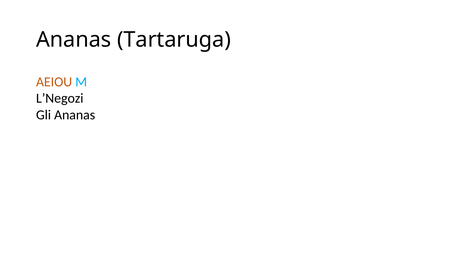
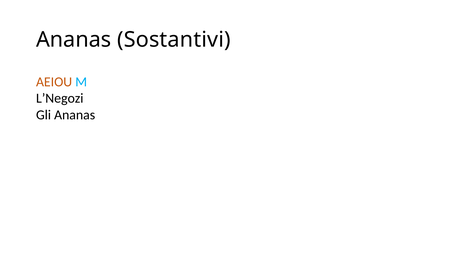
Tartaruga: Tartaruga -> Sostantivi
